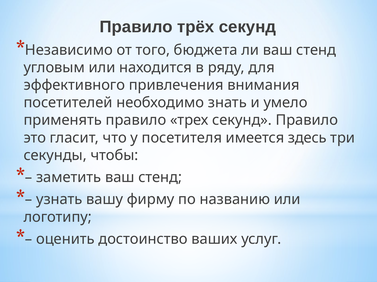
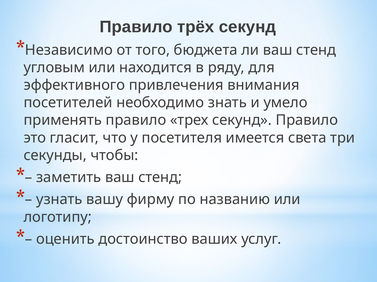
здесь: здесь -> света
